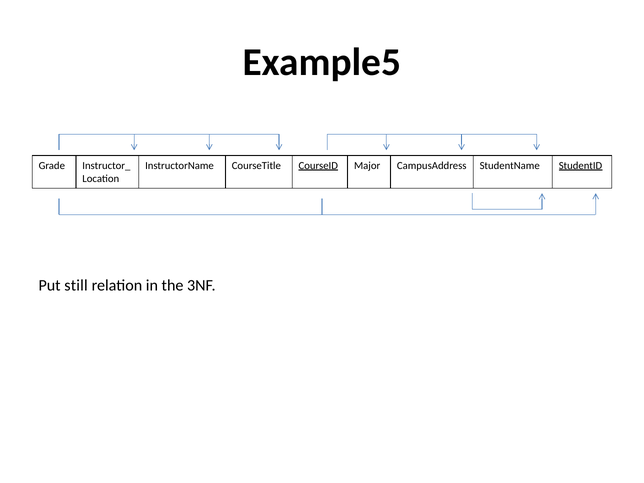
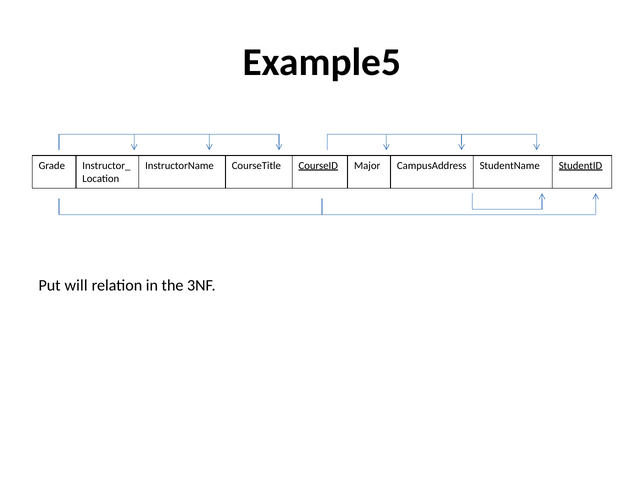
still: still -> will
